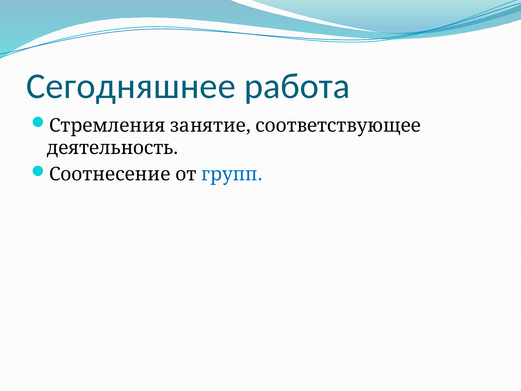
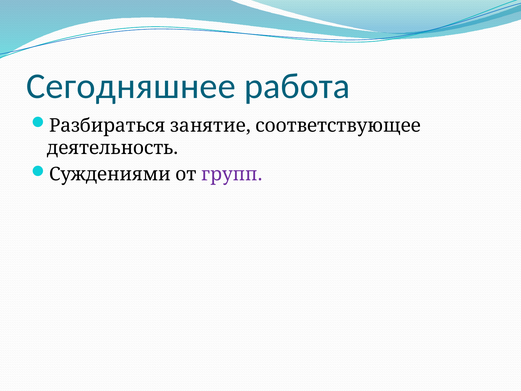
Стремления: Стремления -> Разбираться
Соотнесение: Соотнесение -> Суждениями
групп colour: blue -> purple
